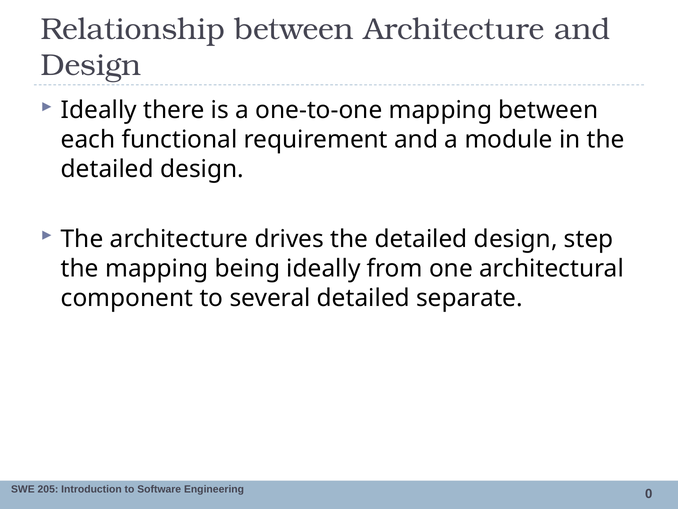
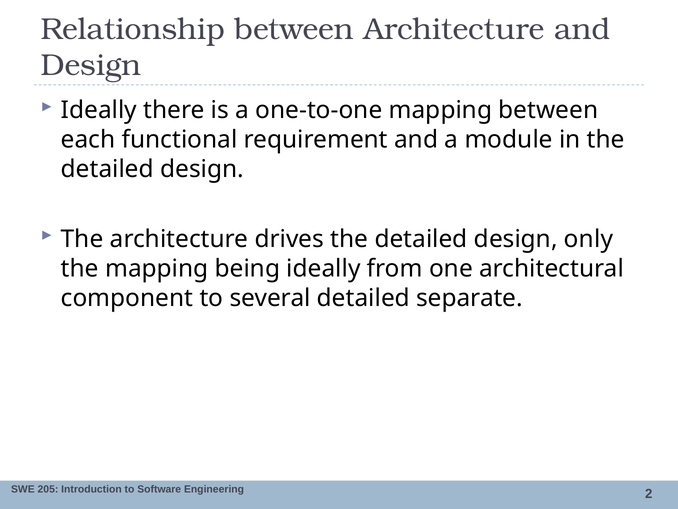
step: step -> only
0: 0 -> 2
